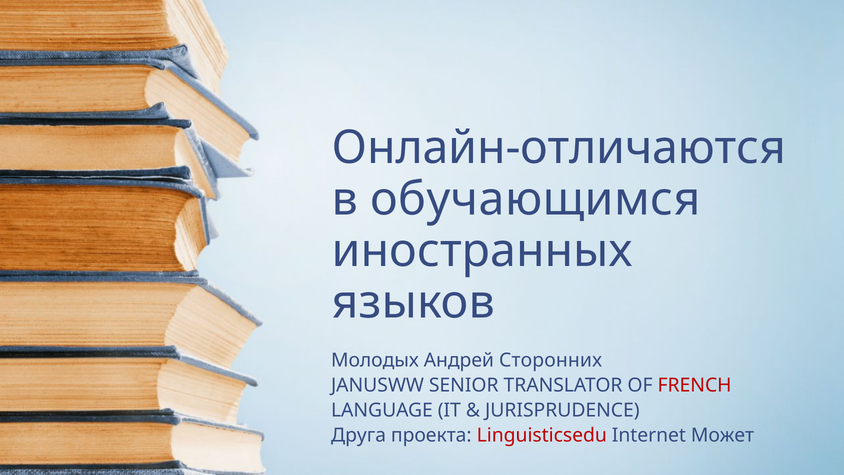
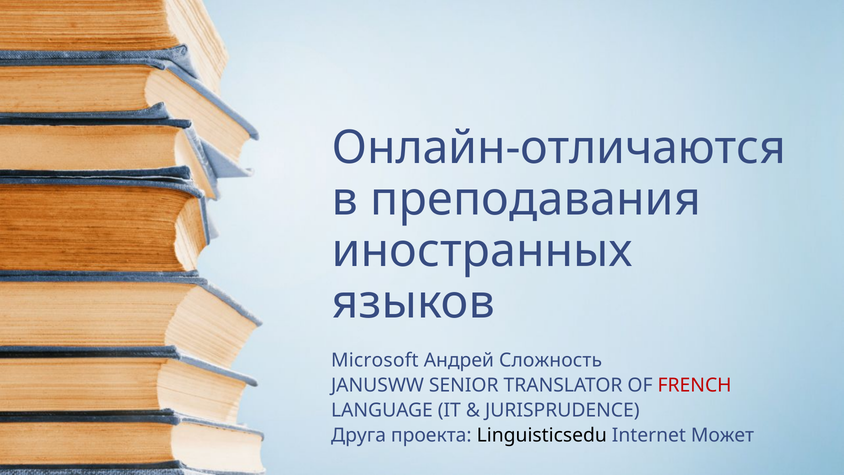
обучающимся: обучающимся -> преподавания
Молодых: Молодых -> Microsoft
Сторонних: Сторонних -> Сложность
Linguisticsedu colour: red -> black
